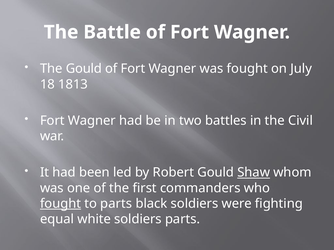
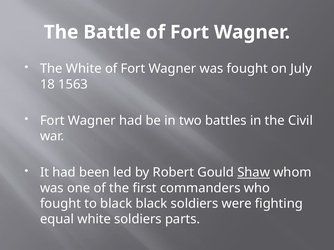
The Gould: Gould -> White
1813: 1813 -> 1563
fought at (61, 204) underline: present -> none
to parts: parts -> black
